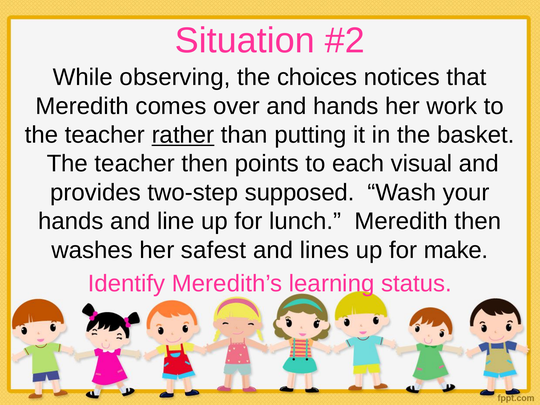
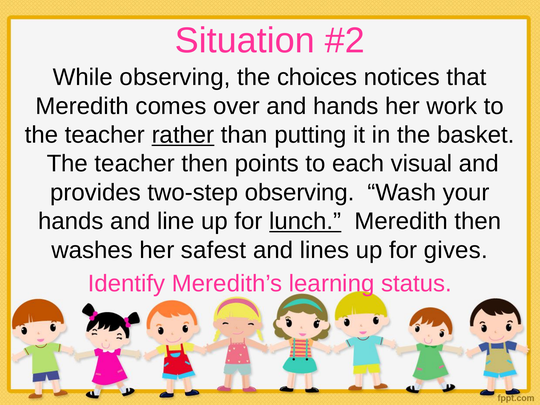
two-step supposed: supposed -> observing
lunch underline: none -> present
make: make -> gives
